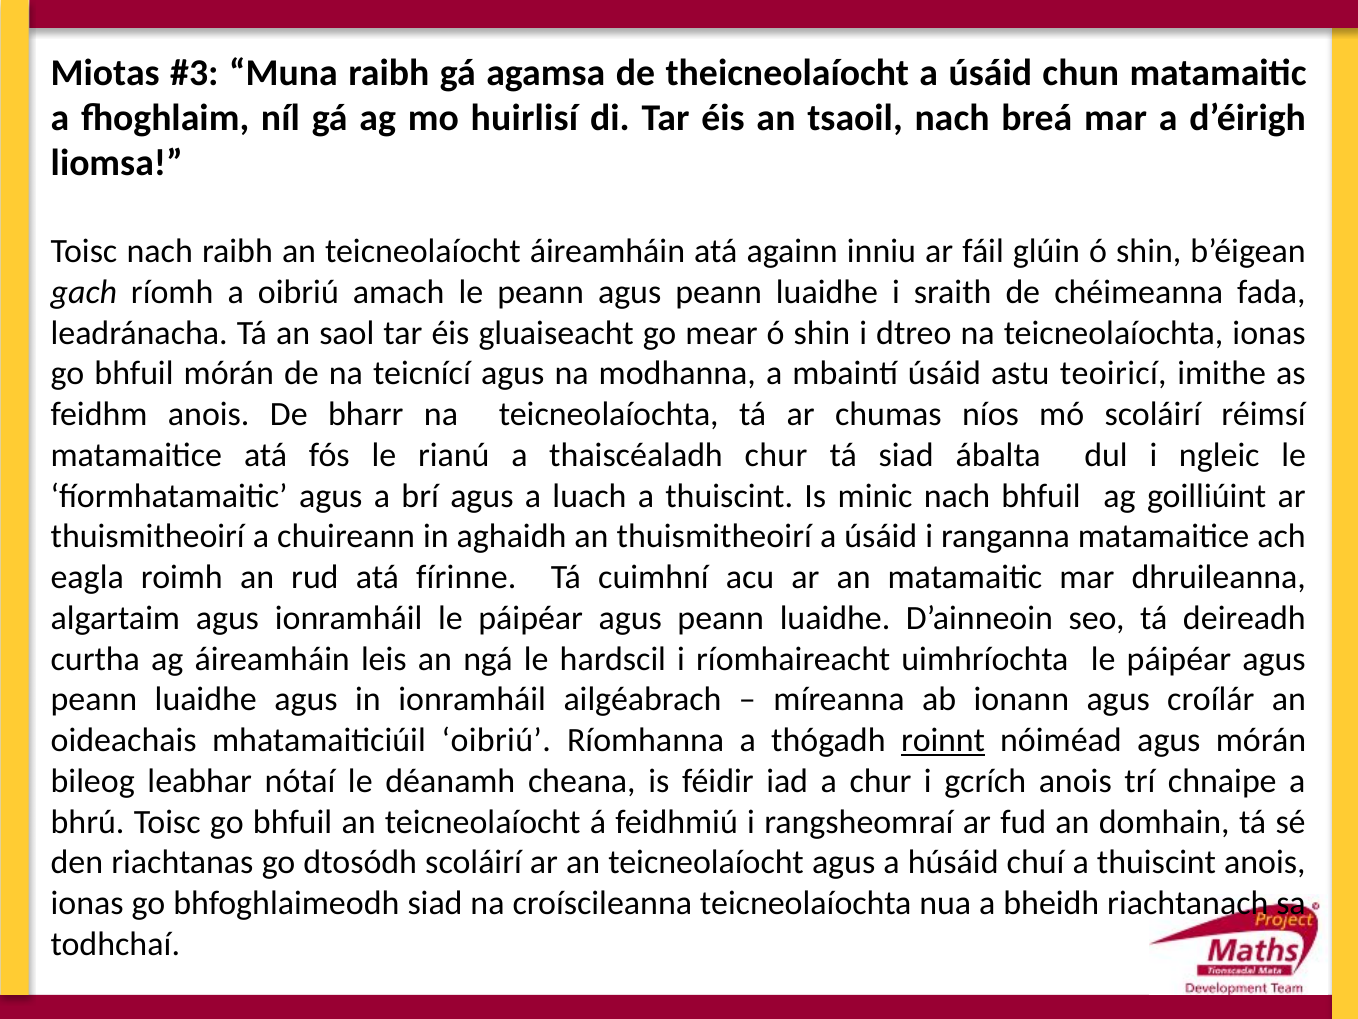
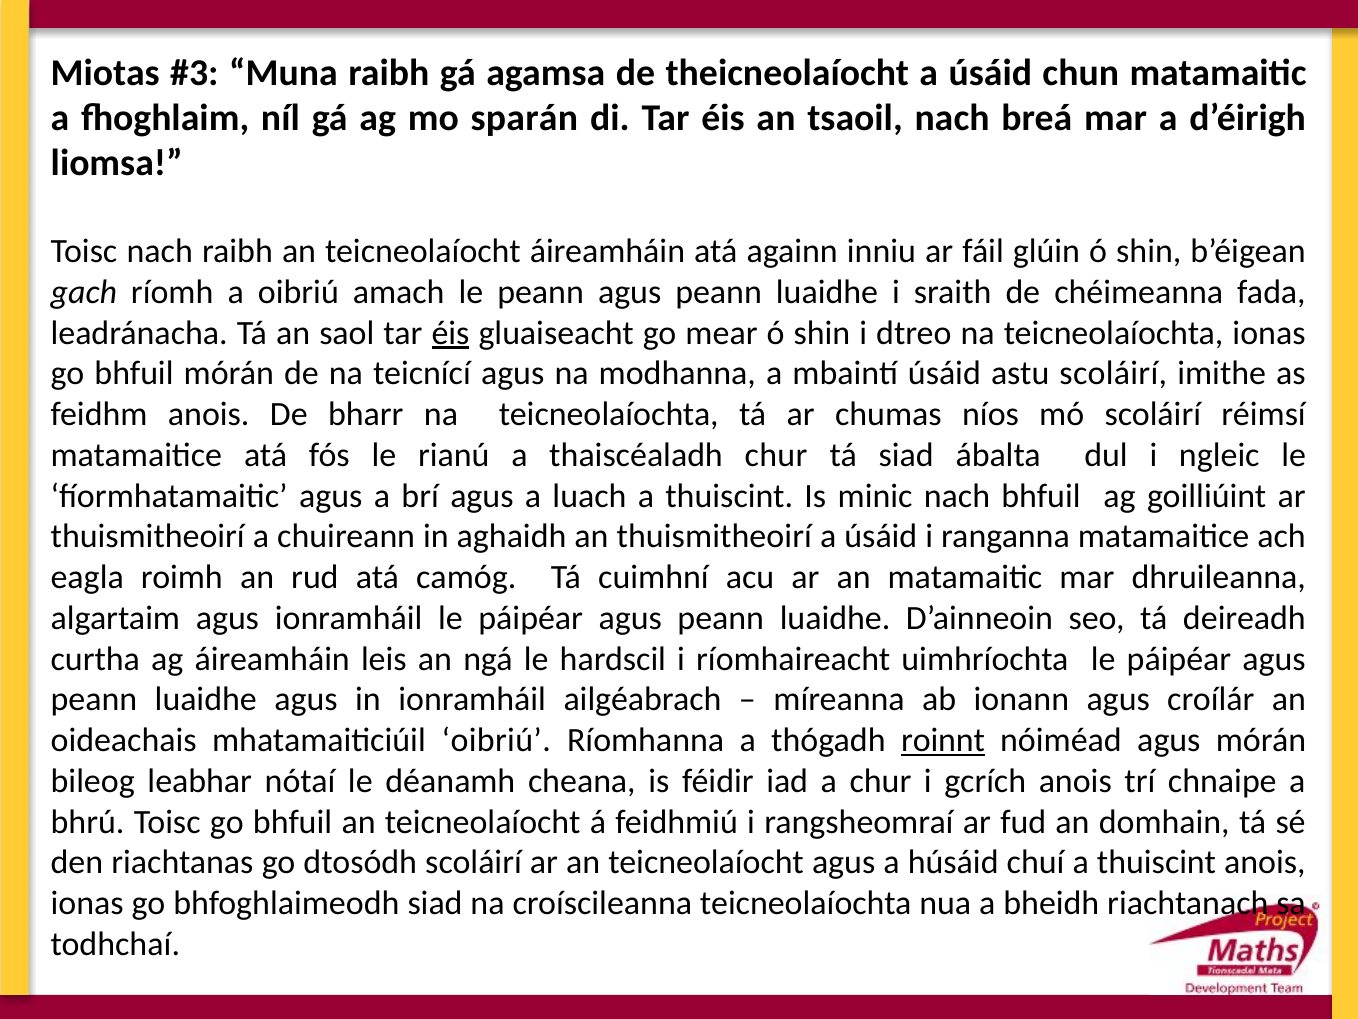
huirlisí: huirlisí -> sparán
éis at (450, 333) underline: none -> present
astu teoiricí: teoiricí -> scoláirí
fírinne: fírinne -> camóg
